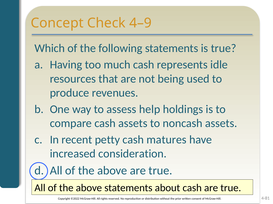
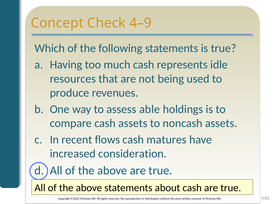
help: help -> able
petty: petty -> flows
